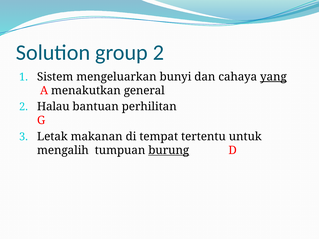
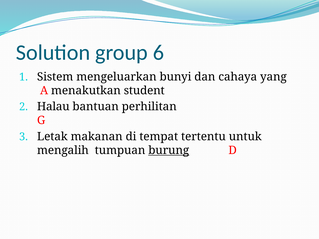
group 2: 2 -> 6
yang underline: present -> none
general: general -> student
